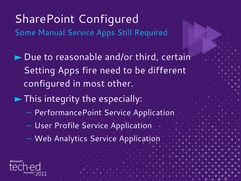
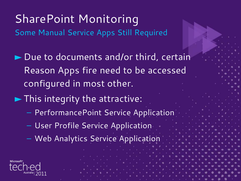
SharePoint Configured: Configured -> Monitoring
reasonable: reasonable -> documents
Setting: Setting -> Reason
different: different -> accessed
especially: especially -> attractive
